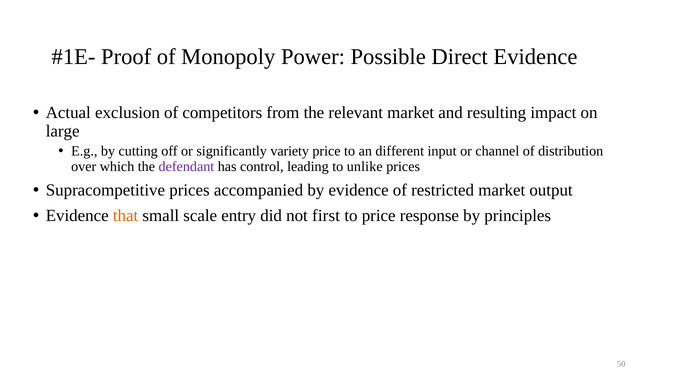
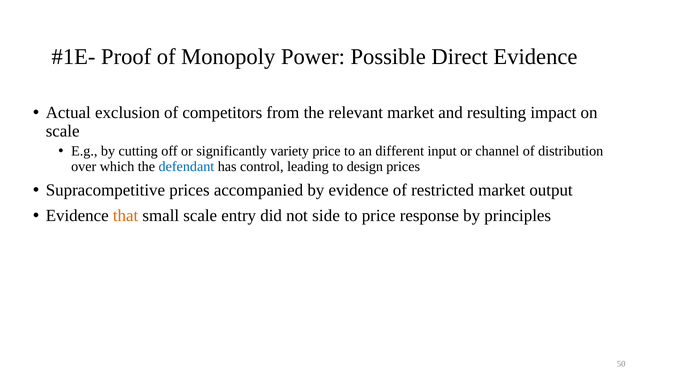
large at (63, 131): large -> scale
defendant colour: purple -> blue
unlike: unlike -> design
first: first -> side
